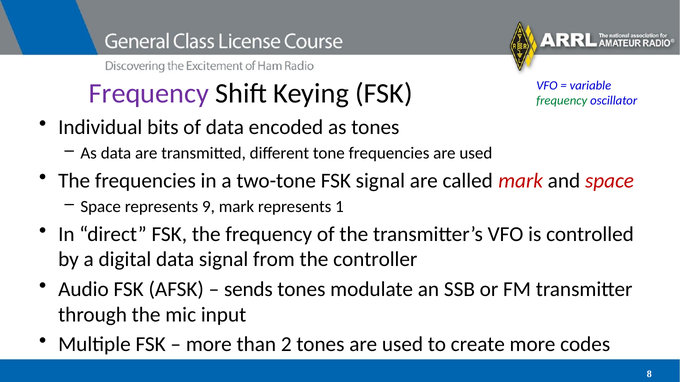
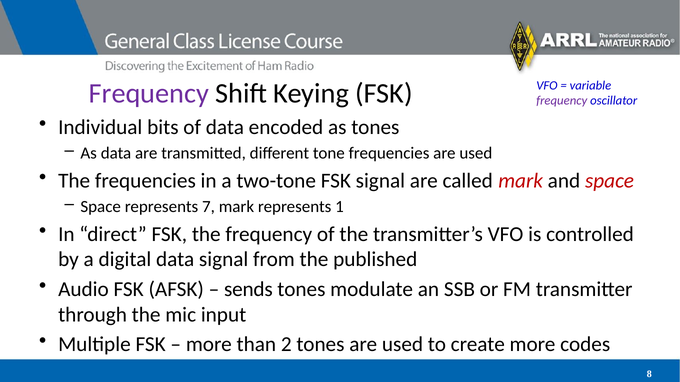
frequency at (562, 101) colour: green -> purple
9: 9 -> 7
controller: controller -> published
